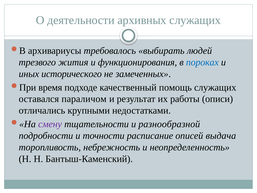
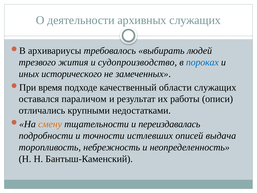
функционирования: функционирования -> судопроизводство
помощь: помощь -> области
смену colour: purple -> orange
разнообразной: разнообразной -> переиздавалась
расписание: расписание -> истлевших
